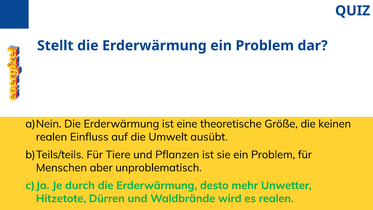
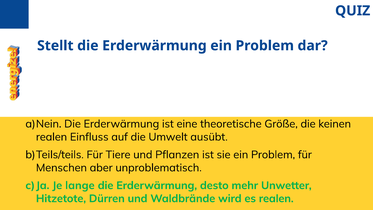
durch: durch -> lange
